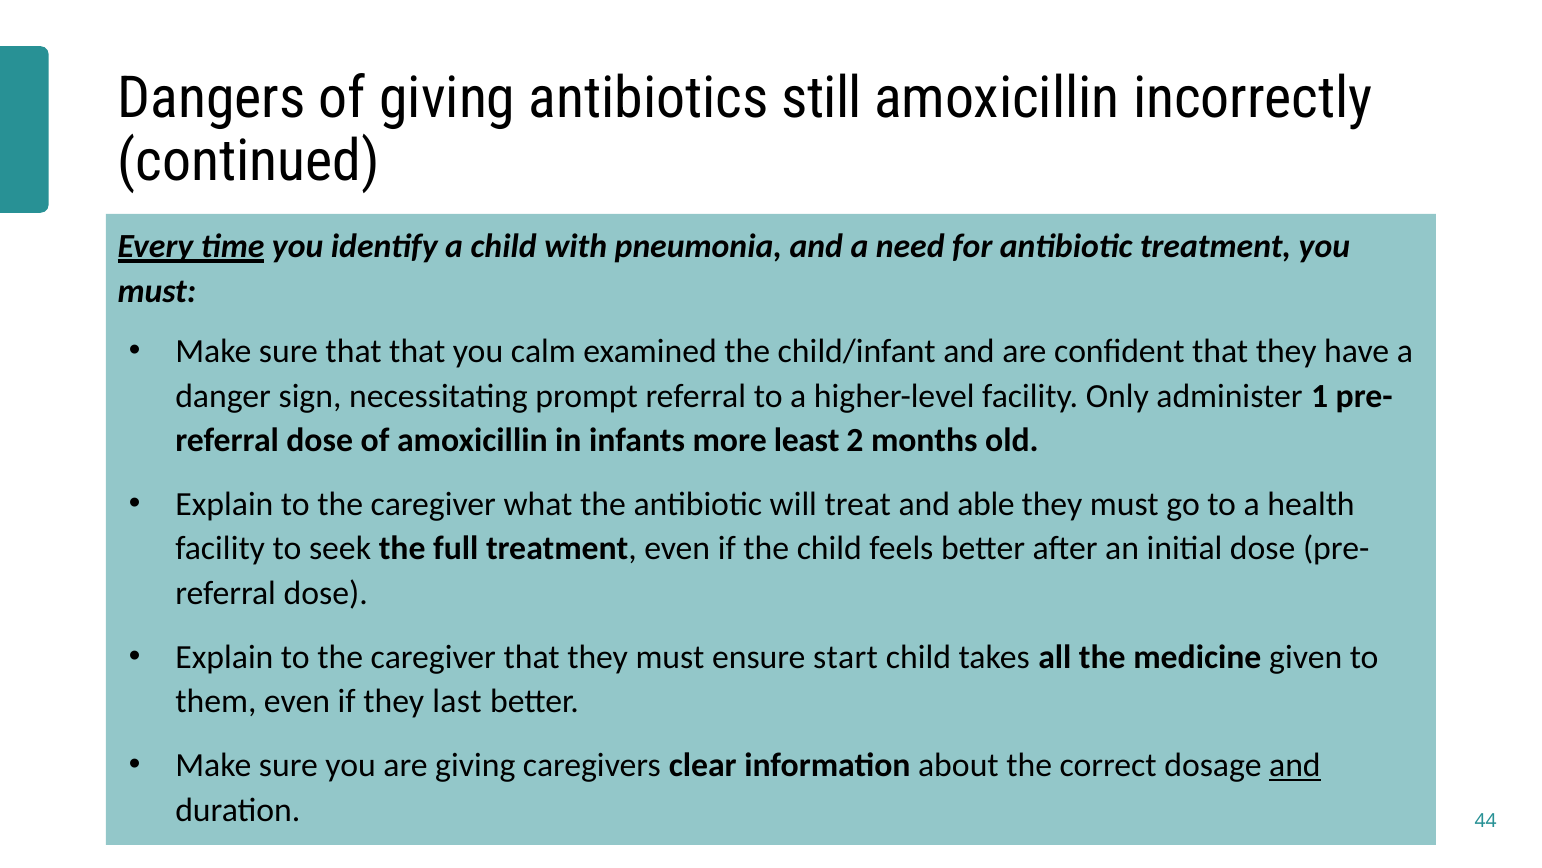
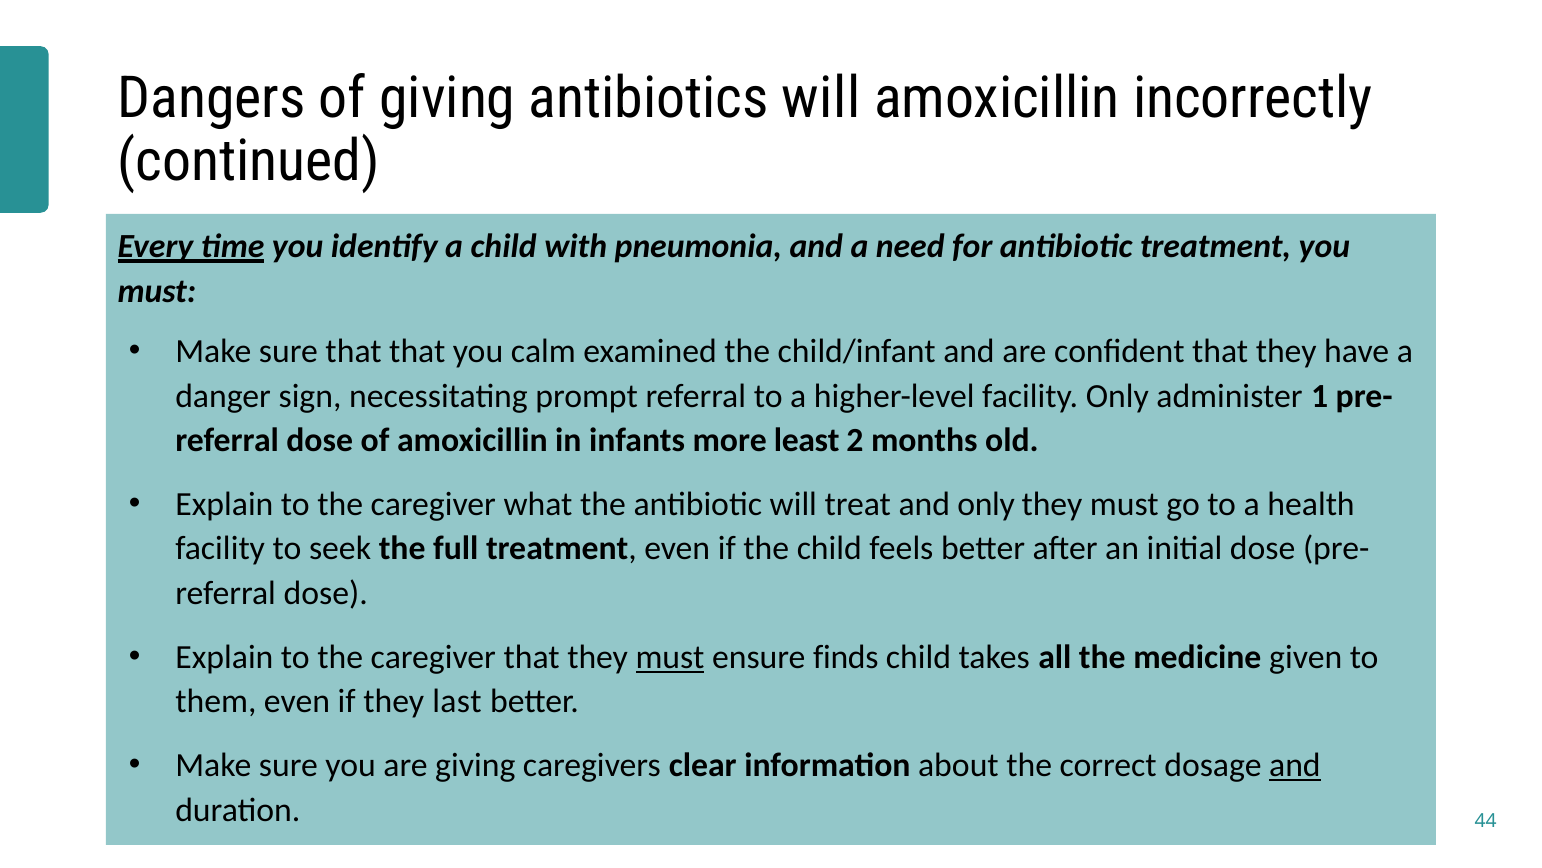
antibiotics still: still -> will
and able: able -> only
must at (670, 657) underline: none -> present
start: start -> finds
